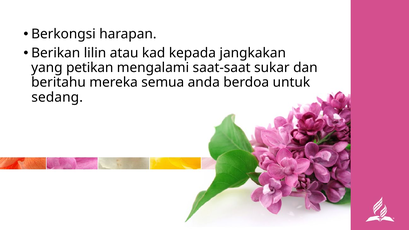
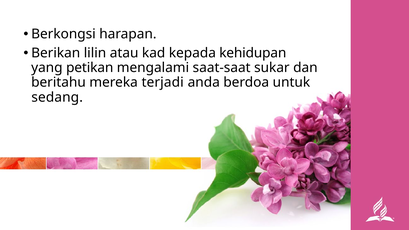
jangkakan: jangkakan -> kehidupan
semua: semua -> terjadi
